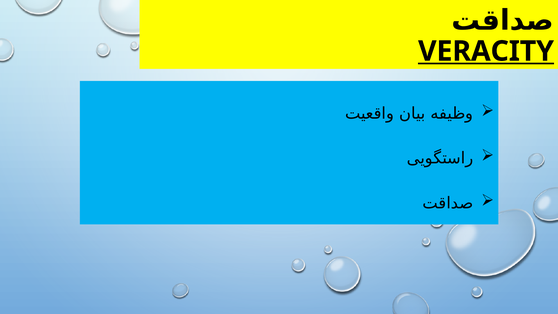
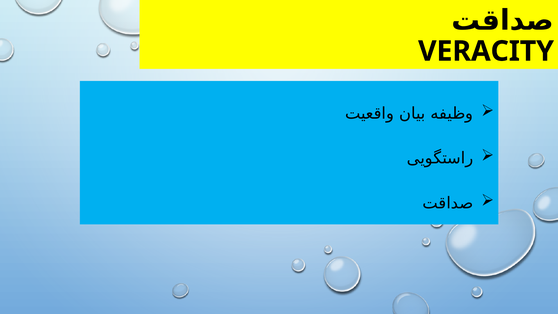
VERACITY underline: present -> none
